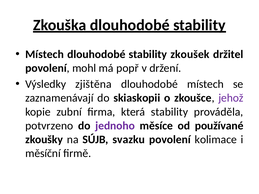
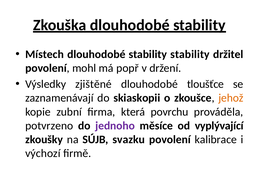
stability zkoušek: zkoušek -> stability
zjištěna: zjištěna -> zjištěné
dlouhodobé místech: místech -> tloušťce
jehož colour: purple -> orange
která stability: stability -> povrchu
používané: používané -> vyplývající
kolimace: kolimace -> kalibrace
měsíční: měsíční -> výchozí
